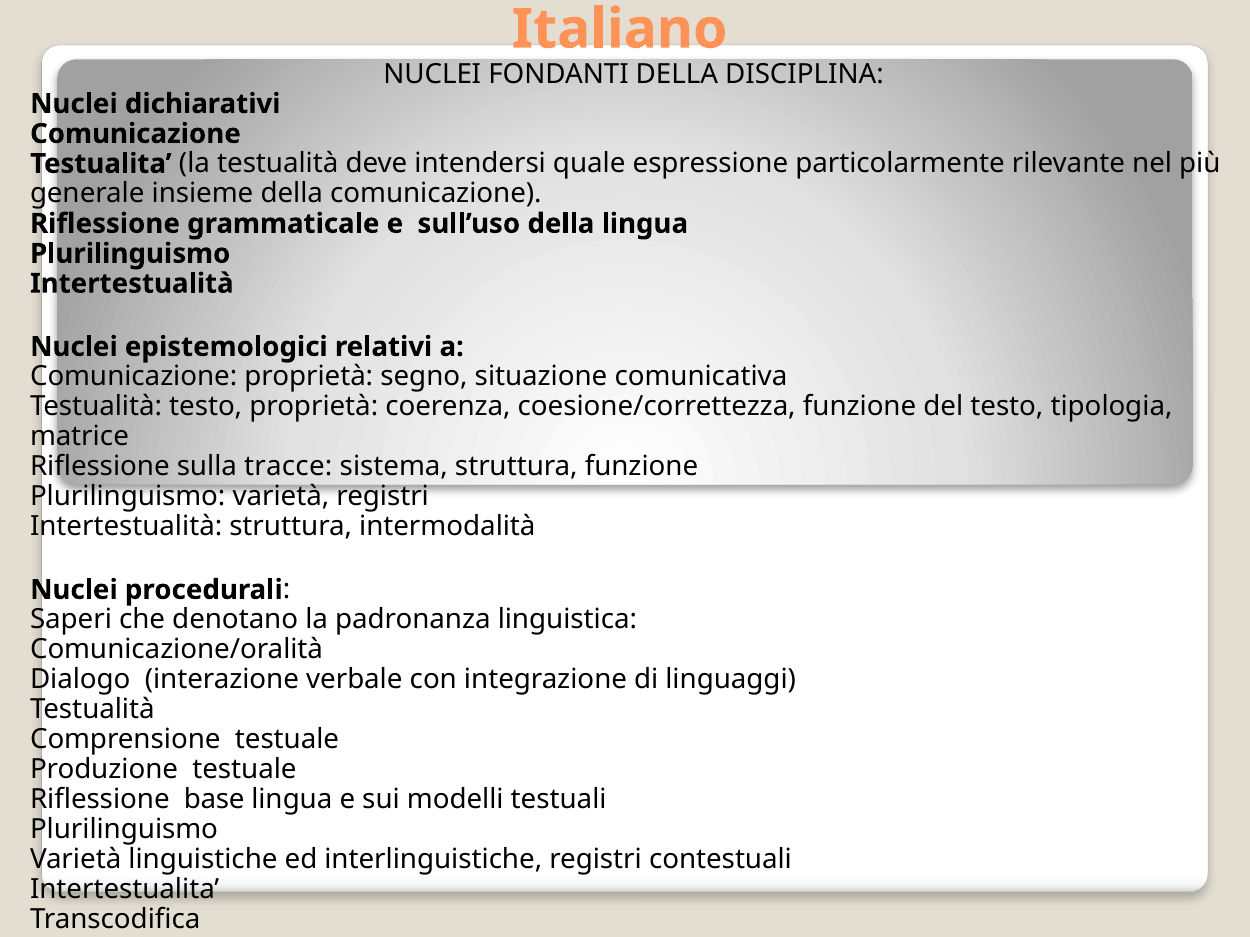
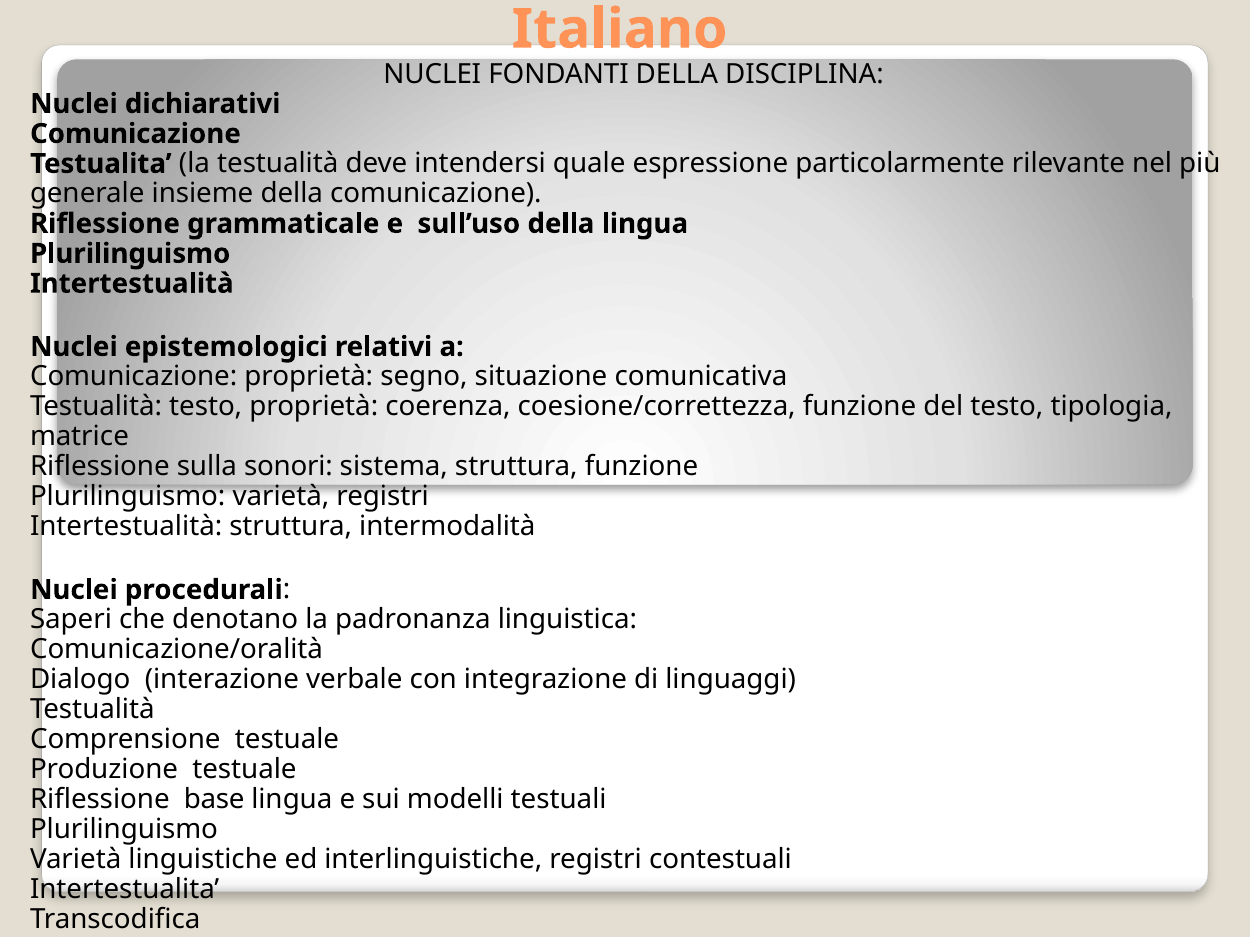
tracce: tracce -> sonori
